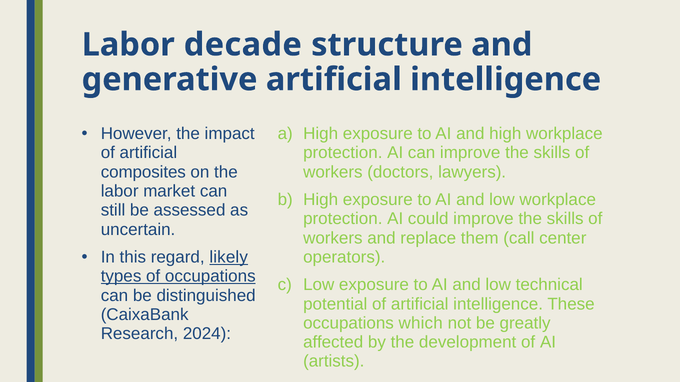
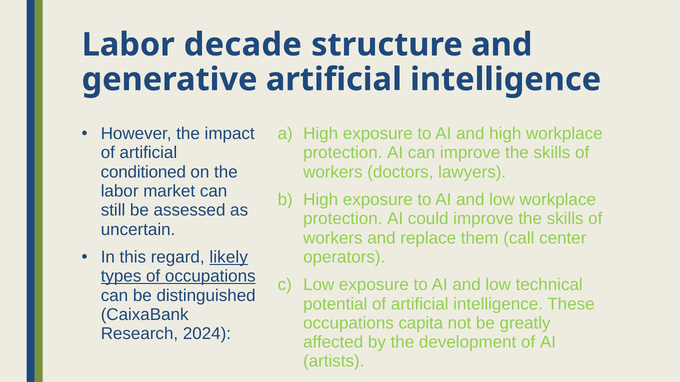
composites: composites -> conditioned
which: which -> capita
